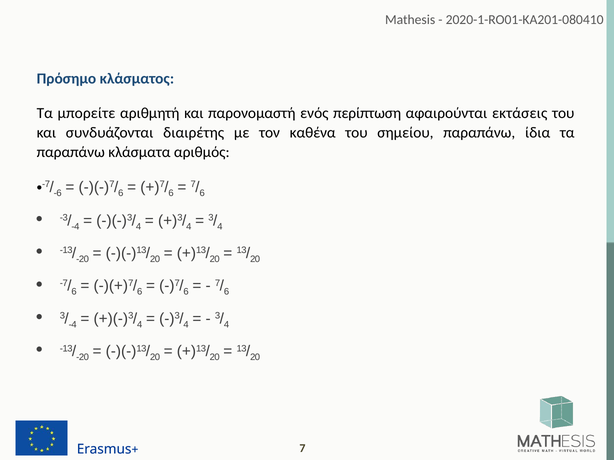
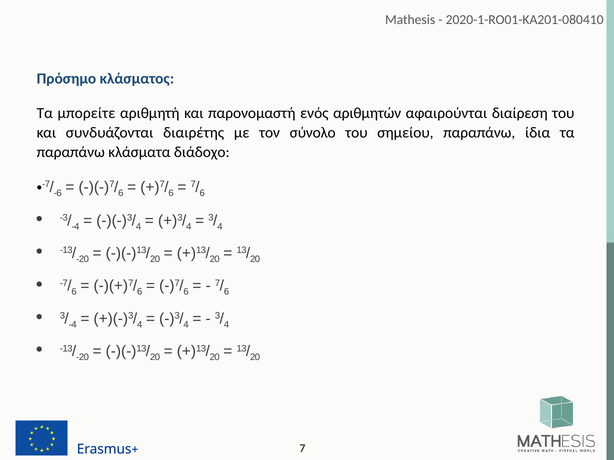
περίπτωση: περίπτωση -> αριθμητών
εκτάσεις: εκτάσεις -> διαίρεση
καθένα: καθένα -> σύνολο
αριθμός: αριθμός -> διάδοχο
